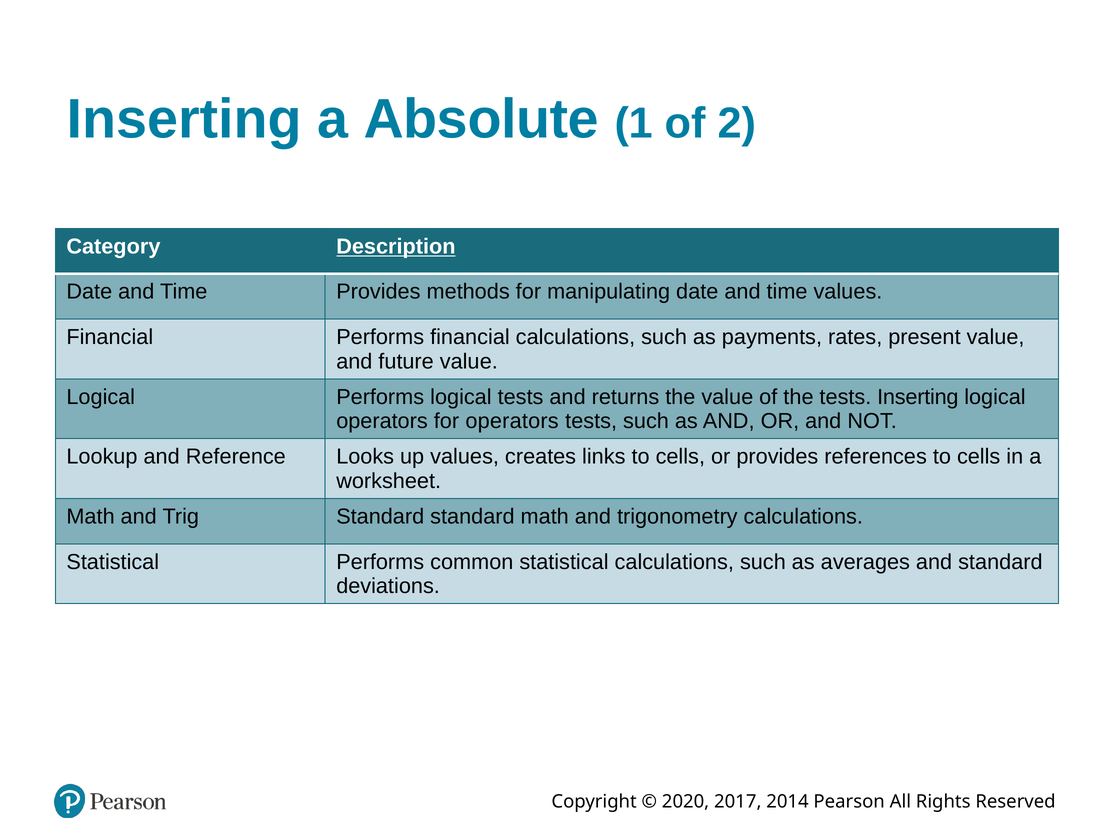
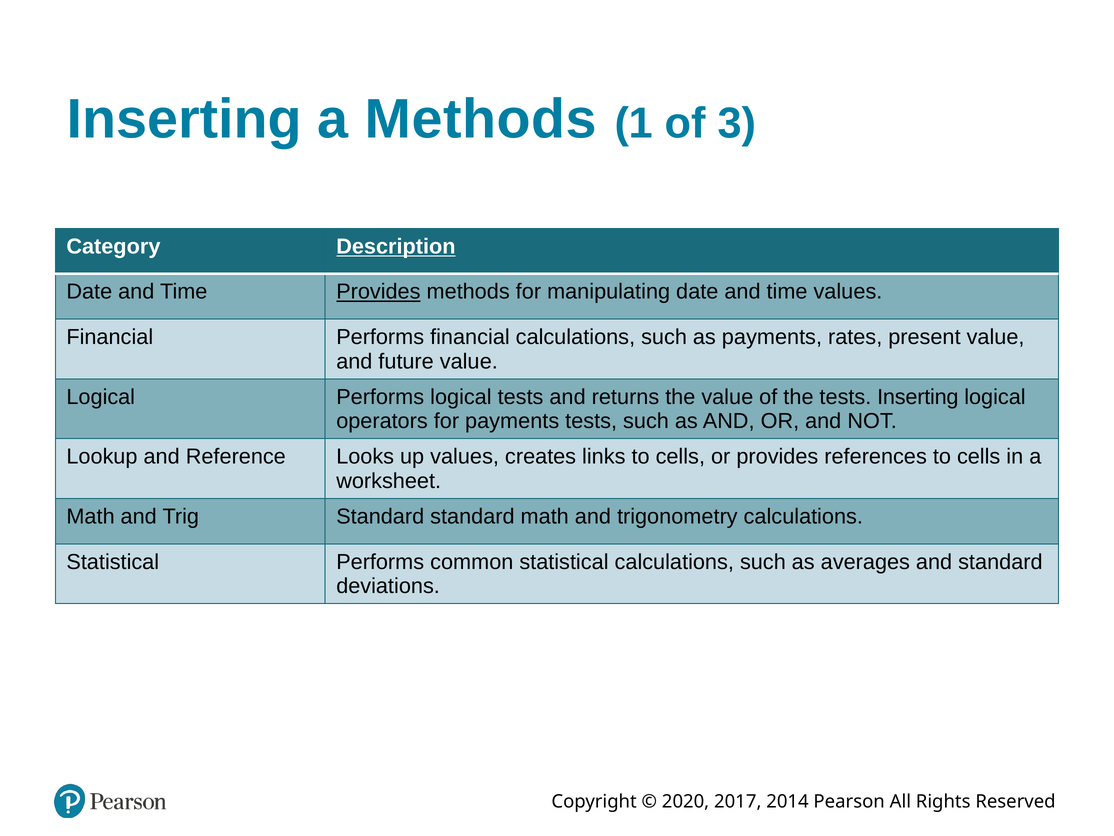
a Absolute: Absolute -> Methods
2: 2 -> 3
Provides at (378, 292) underline: none -> present
for operators: operators -> payments
